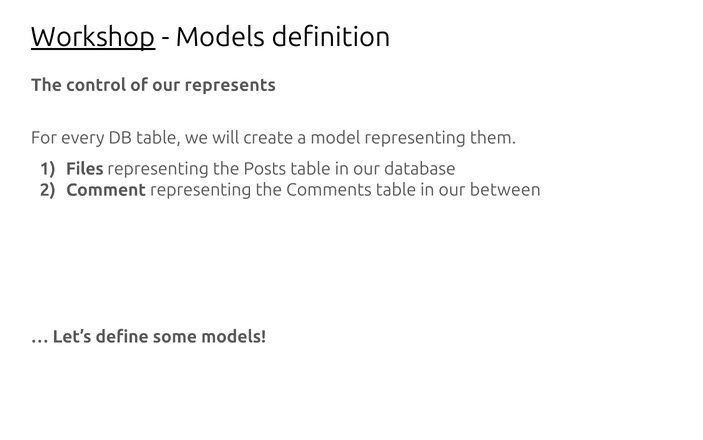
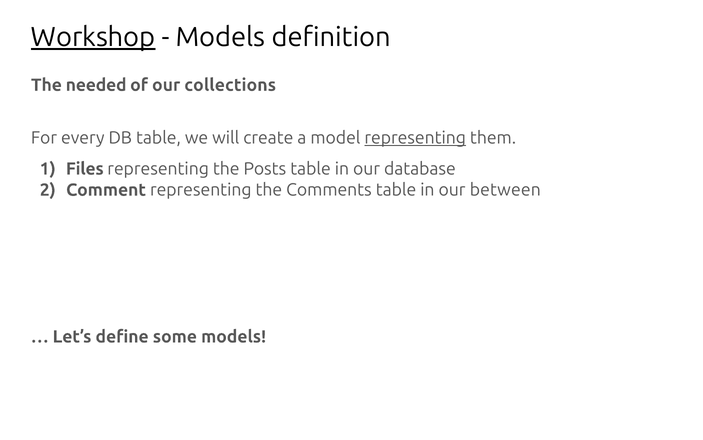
control: control -> needed
represents: represents -> collections
representing at (415, 138) underline: none -> present
